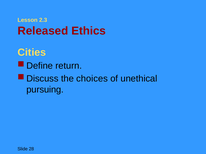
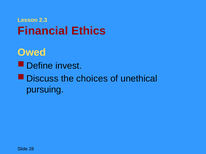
Released: Released -> Financial
Cities: Cities -> Owed
return: return -> invest
